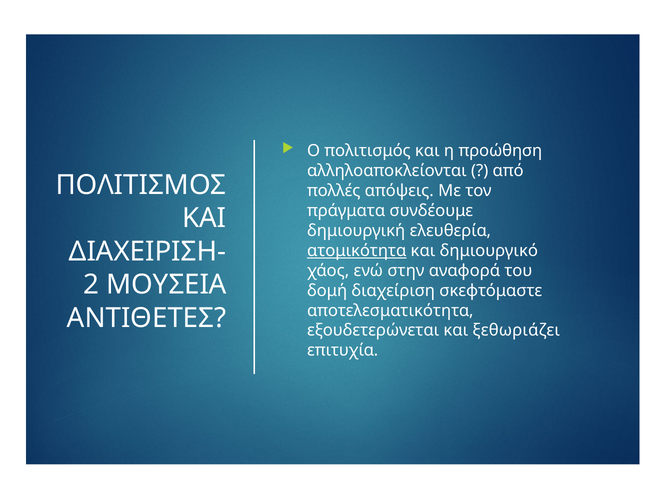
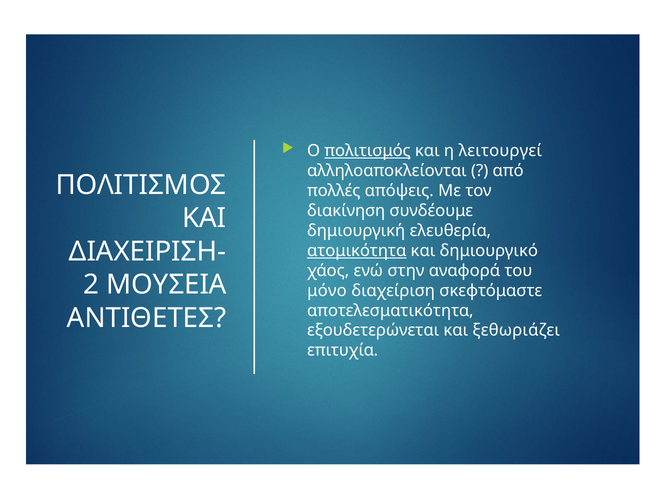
πολιτισμός underline: none -> present
προώθηση: προώθηση -> λειτουργεί
πράγματα: πράγματα -> διακίνηση
δομή: δομή -> μόνο
